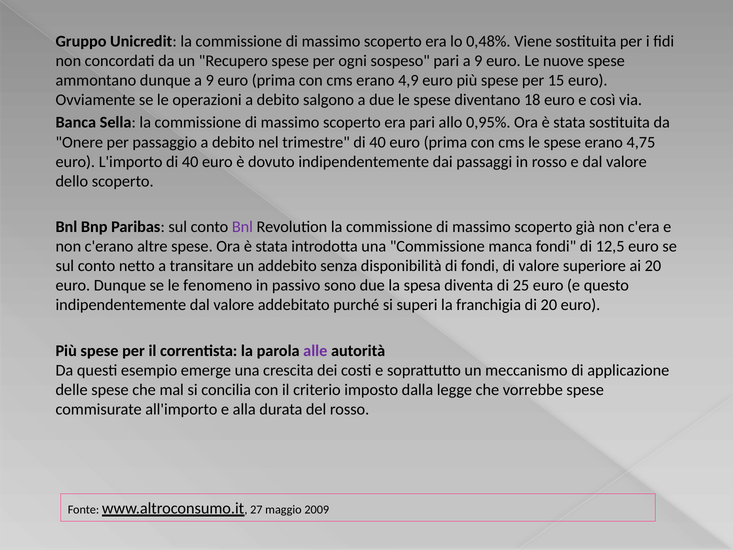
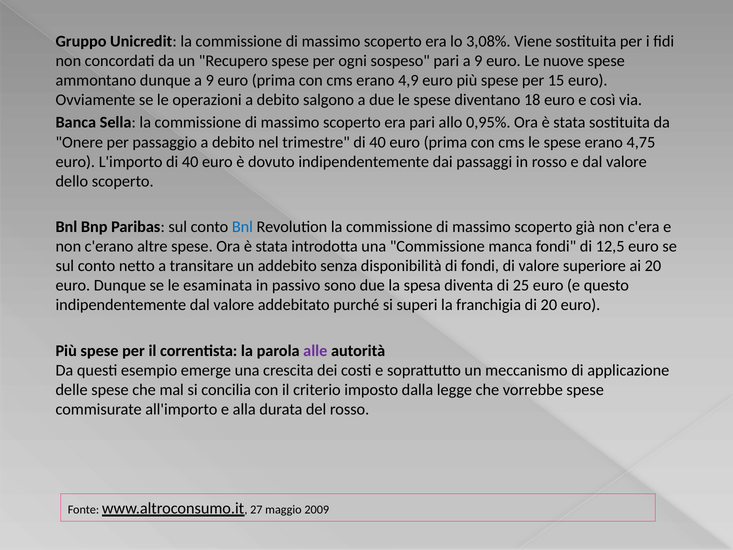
0,48%: 0,48% -> 3,08%
Bnl at (242, 227) colour: purple -> blue
fenomeno: fenomeno -> esaminata
